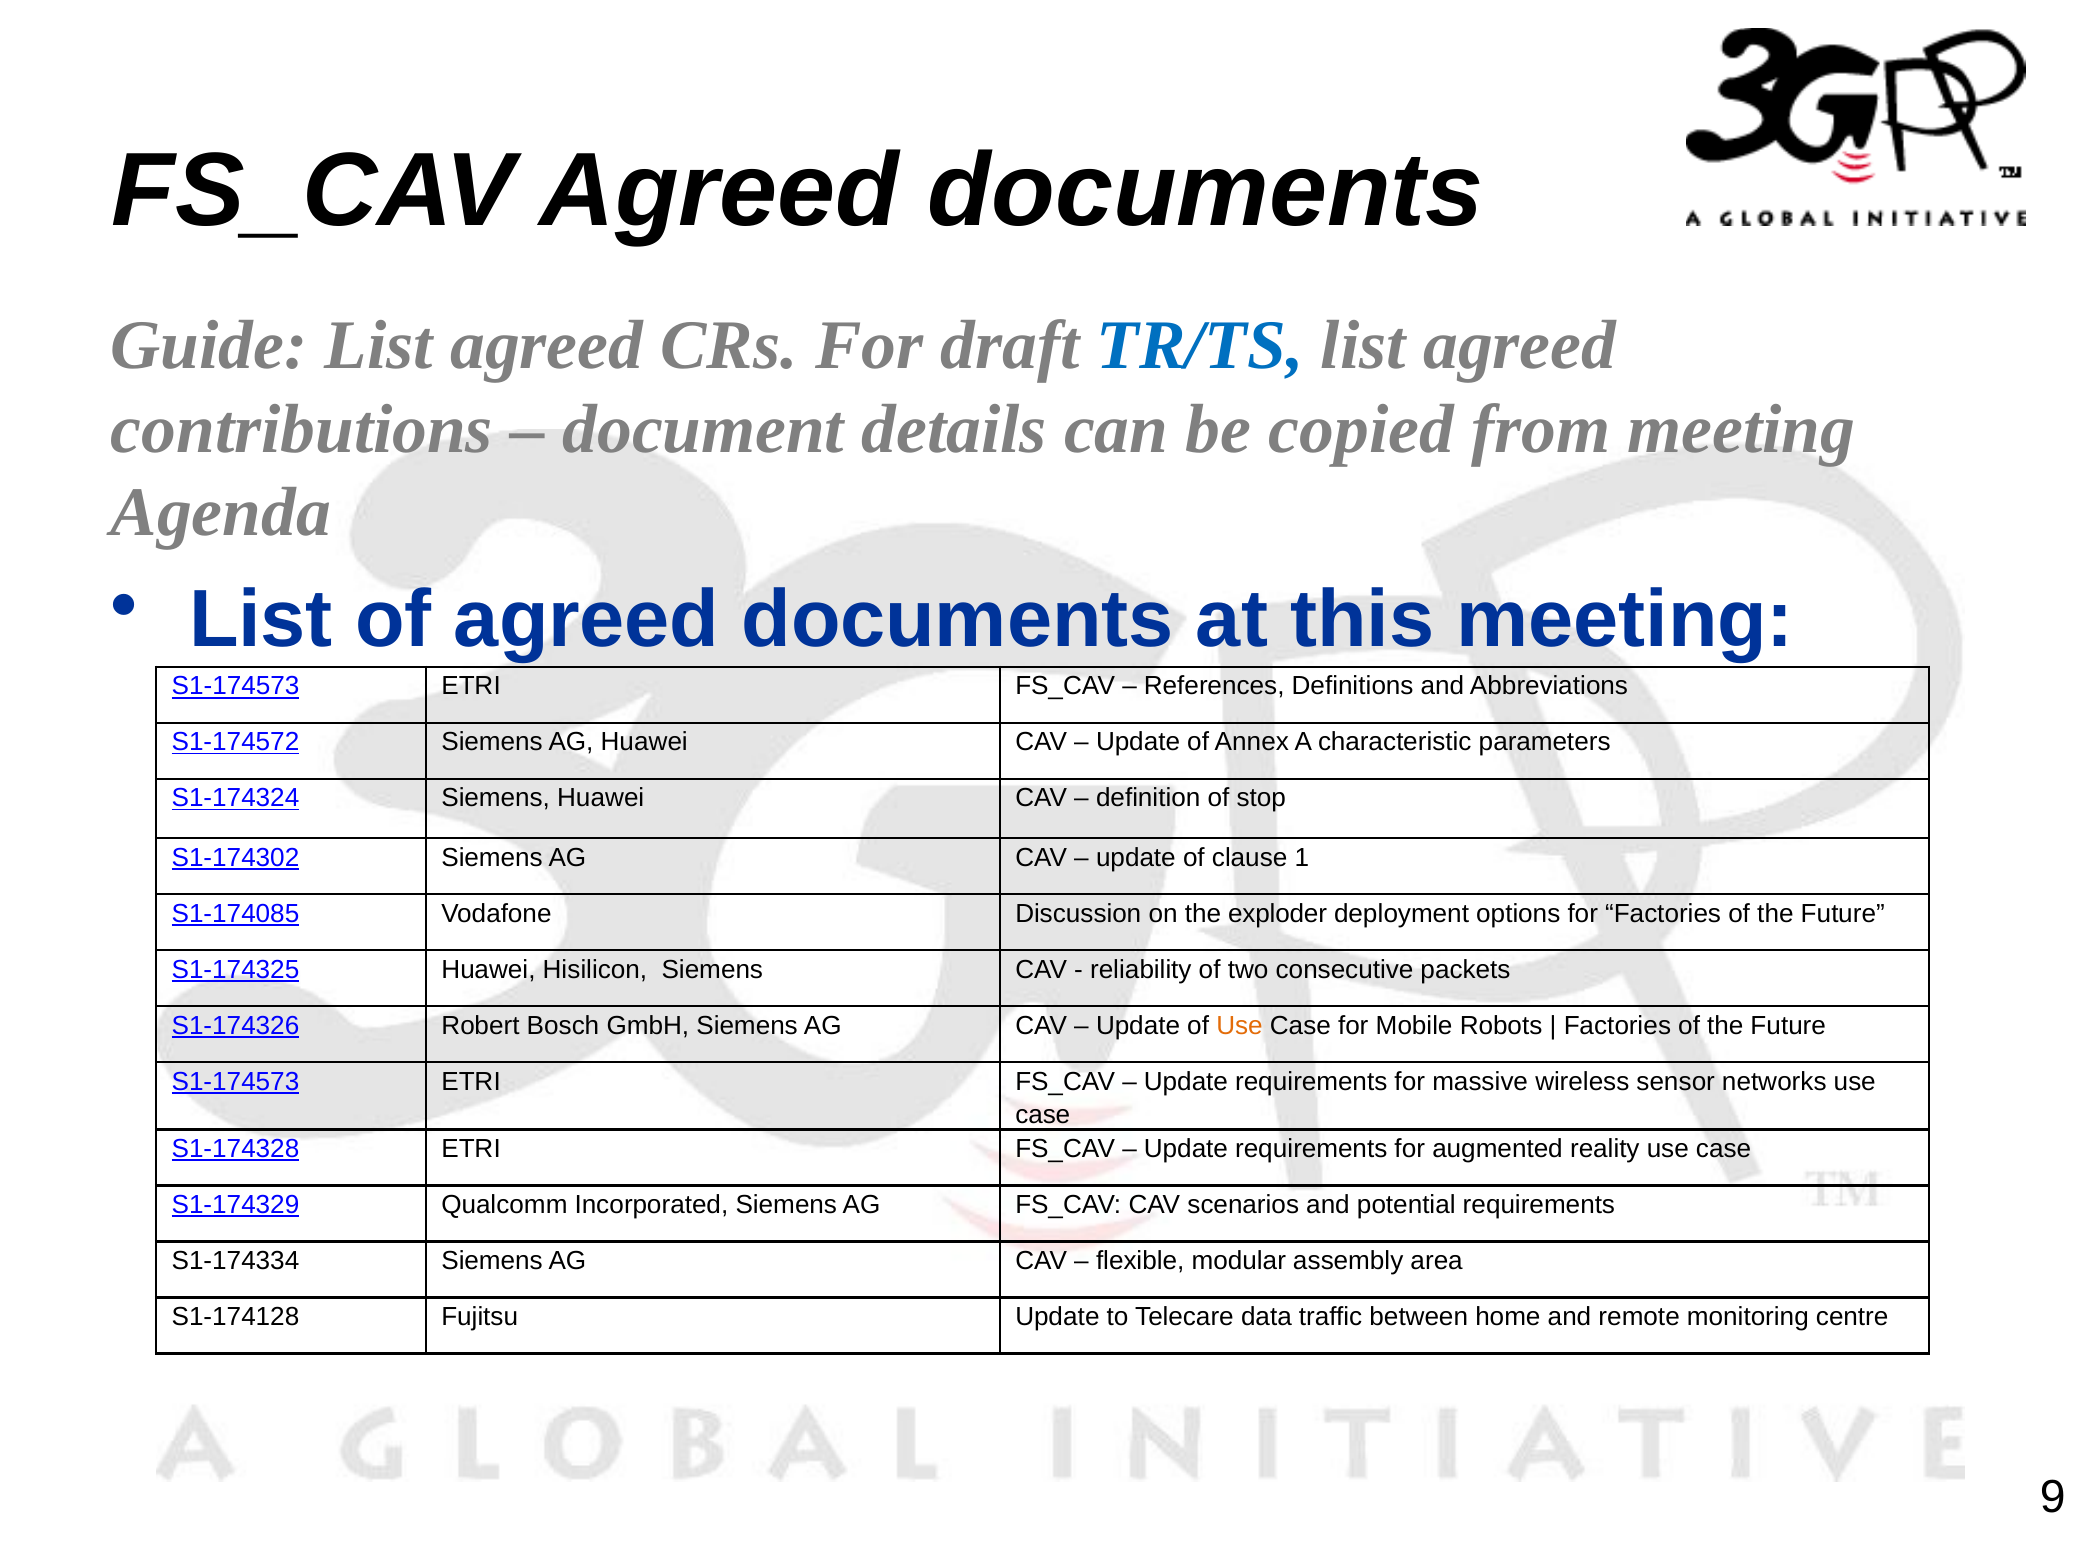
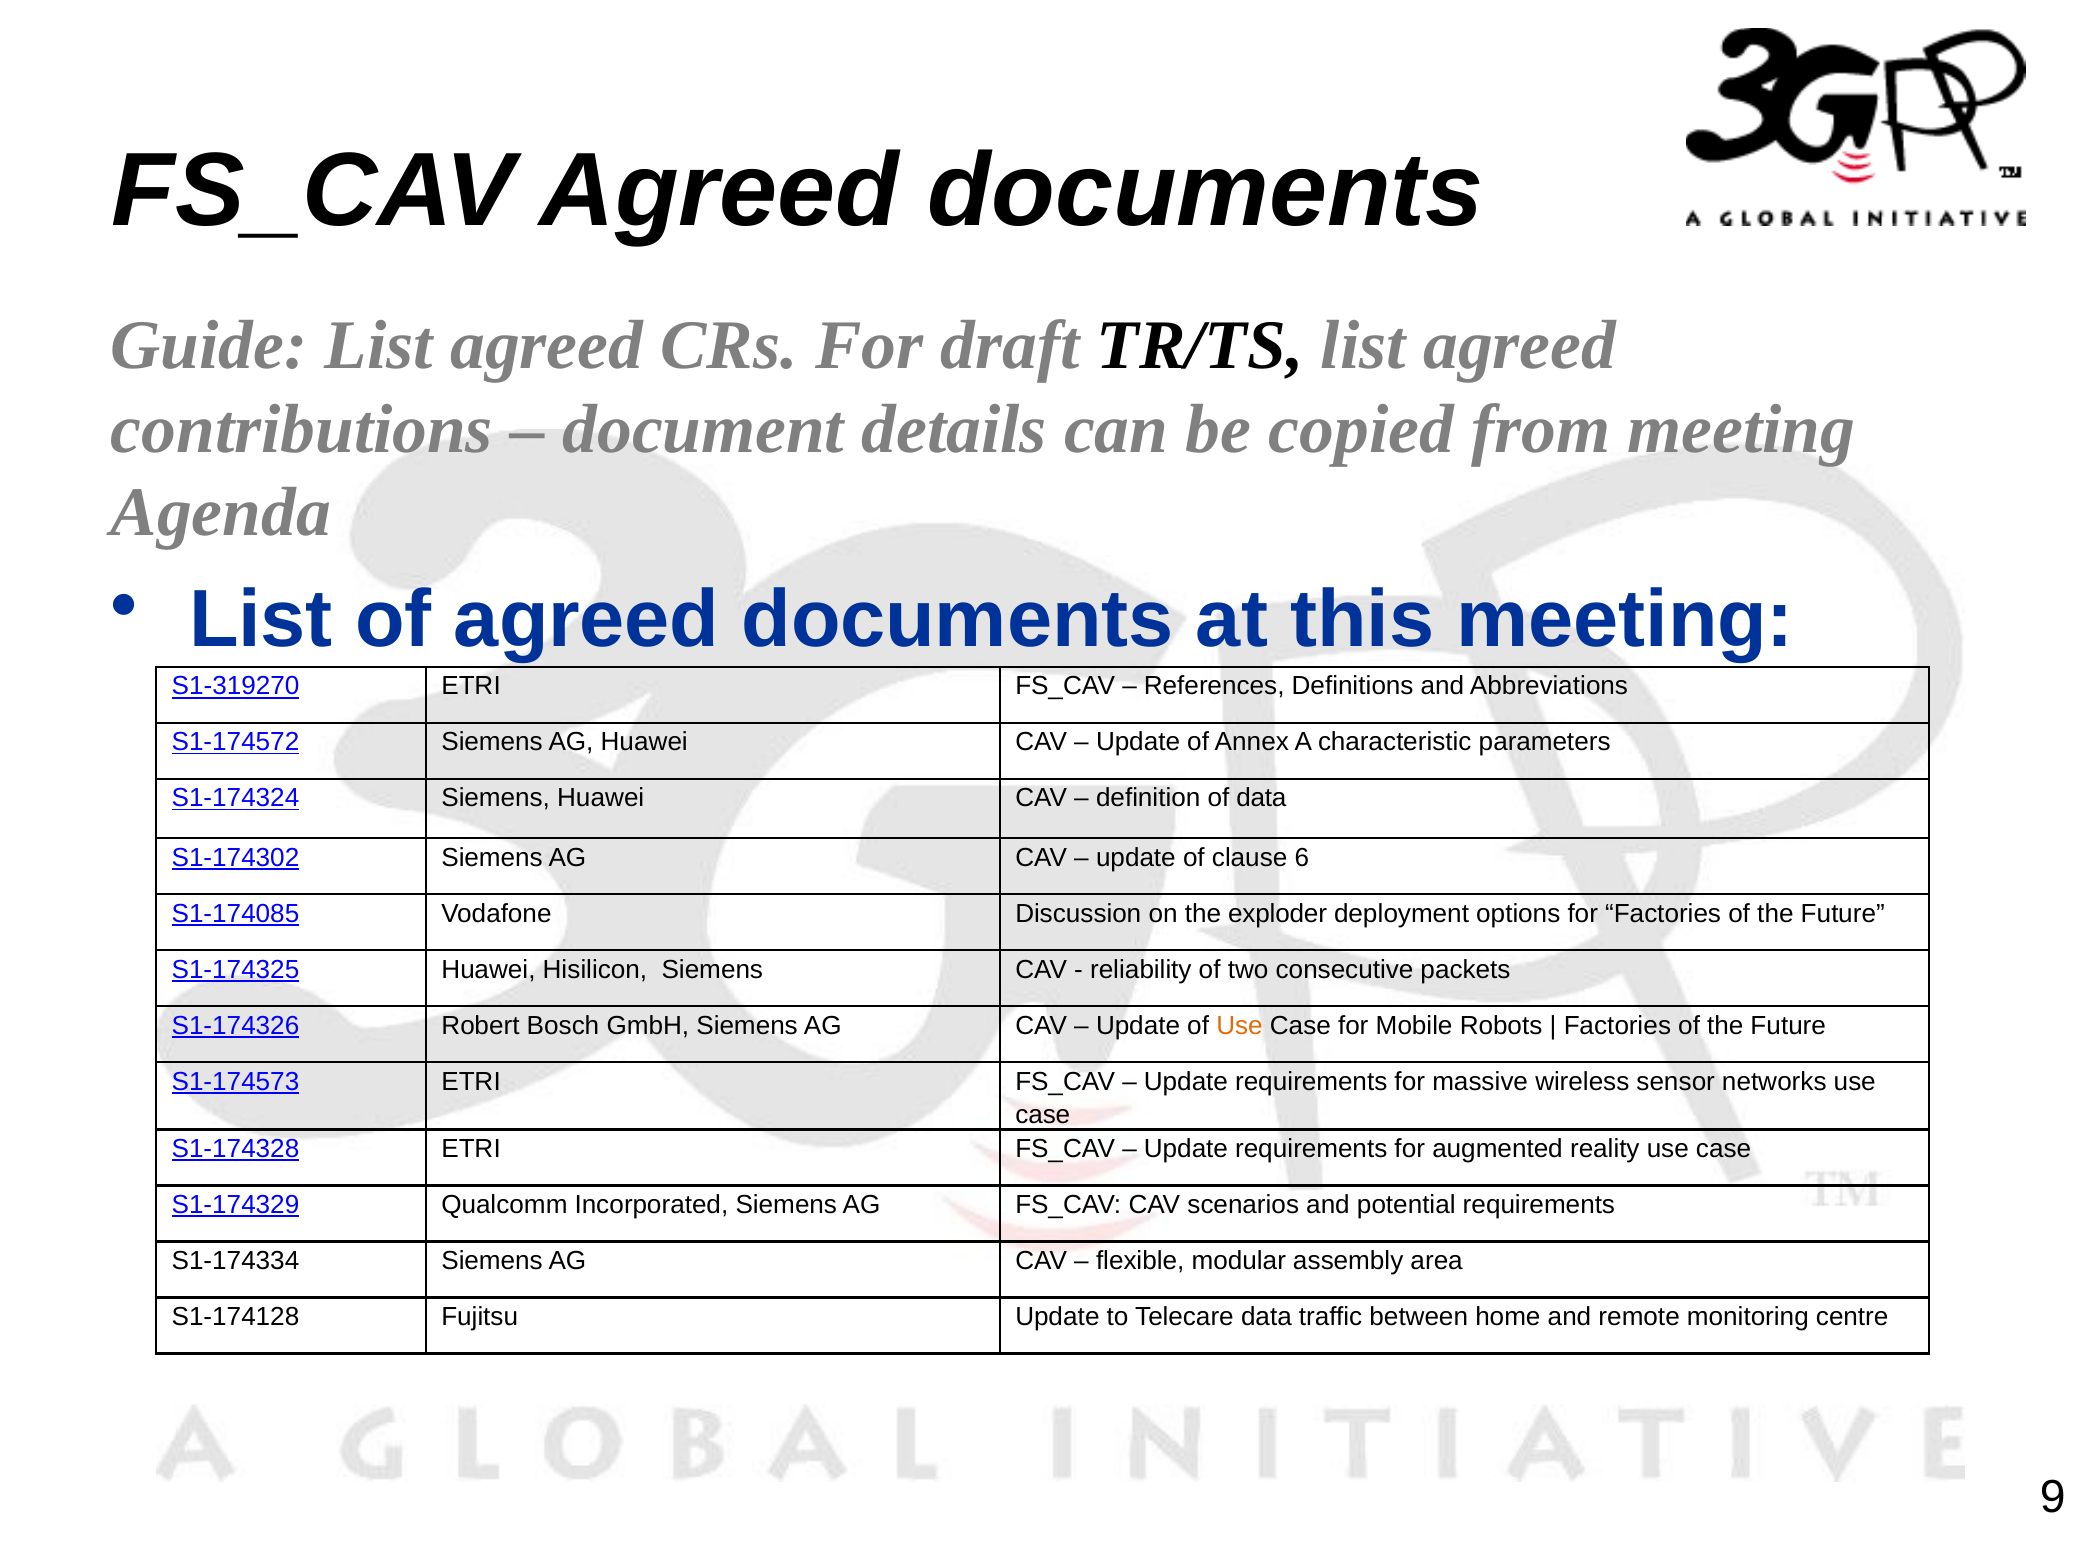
TR/TS colour: blue -> black
S1-174573 at (236, 686): S1-174573 -> S1-319270
of stop: stop -> data
1: 1 -> 6
